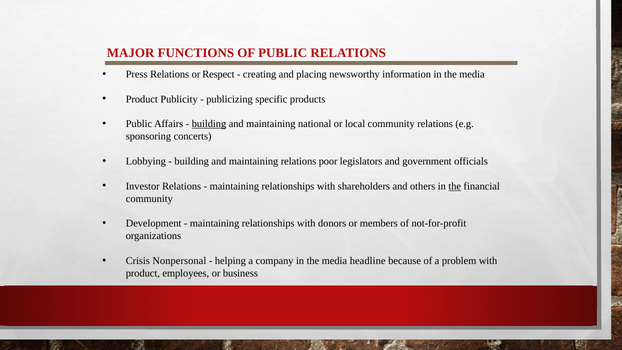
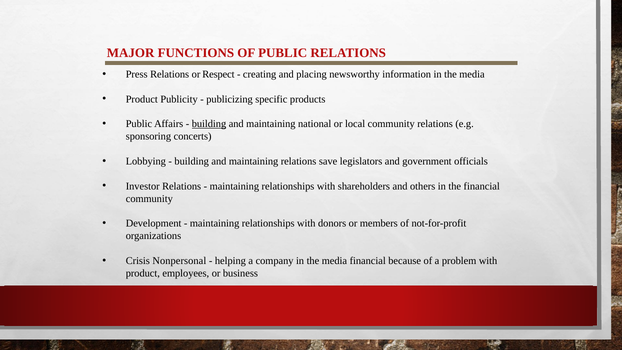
poor: poor -> save
the at (455, 186) underline: present -> none
media headline: headline -> financial
